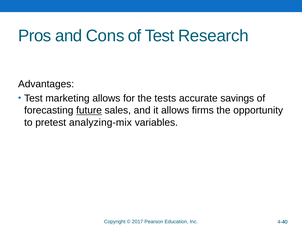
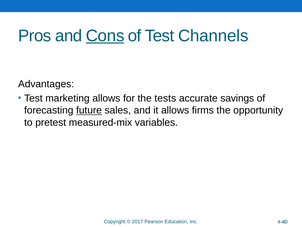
Cons underline: none -> present
Research: Research -> Channels
analyzing-mix: analyzing-mix -> measured-mix
